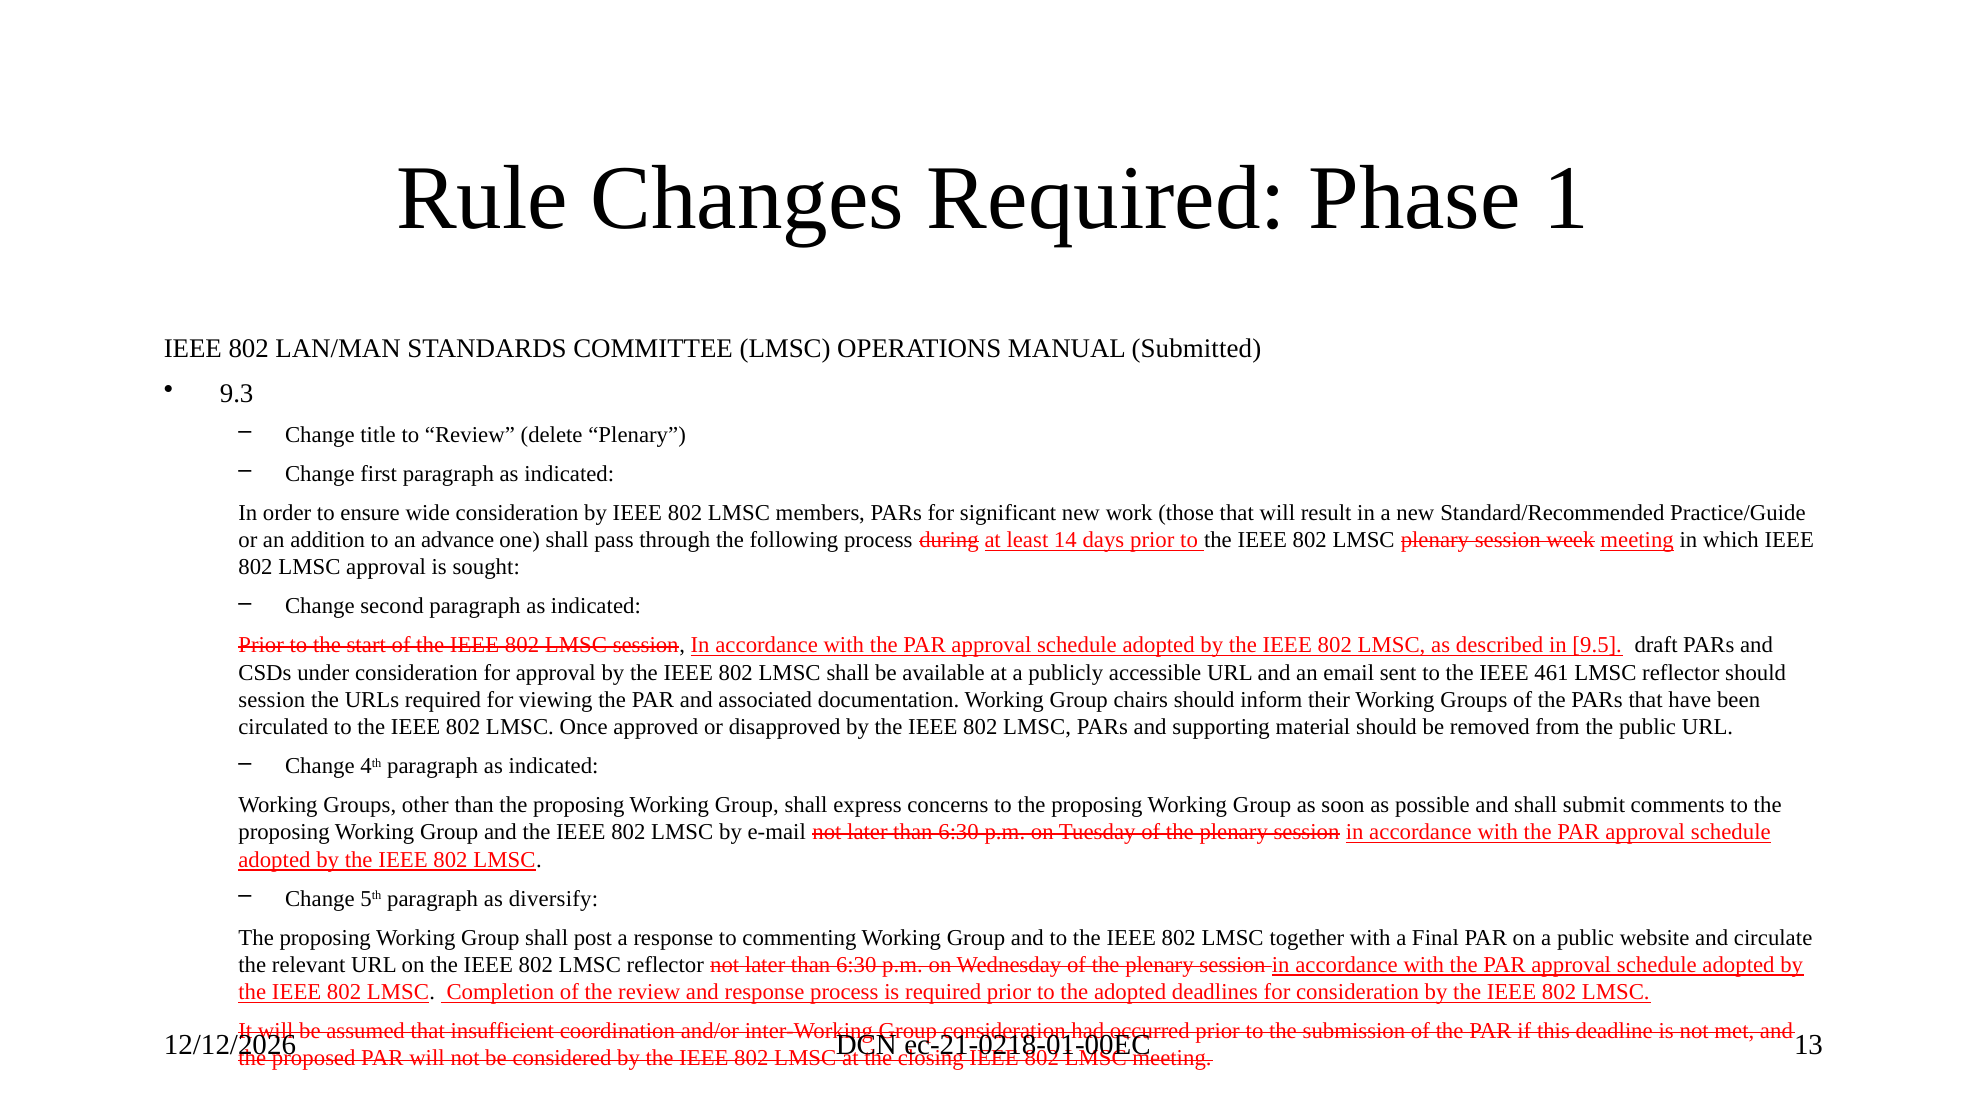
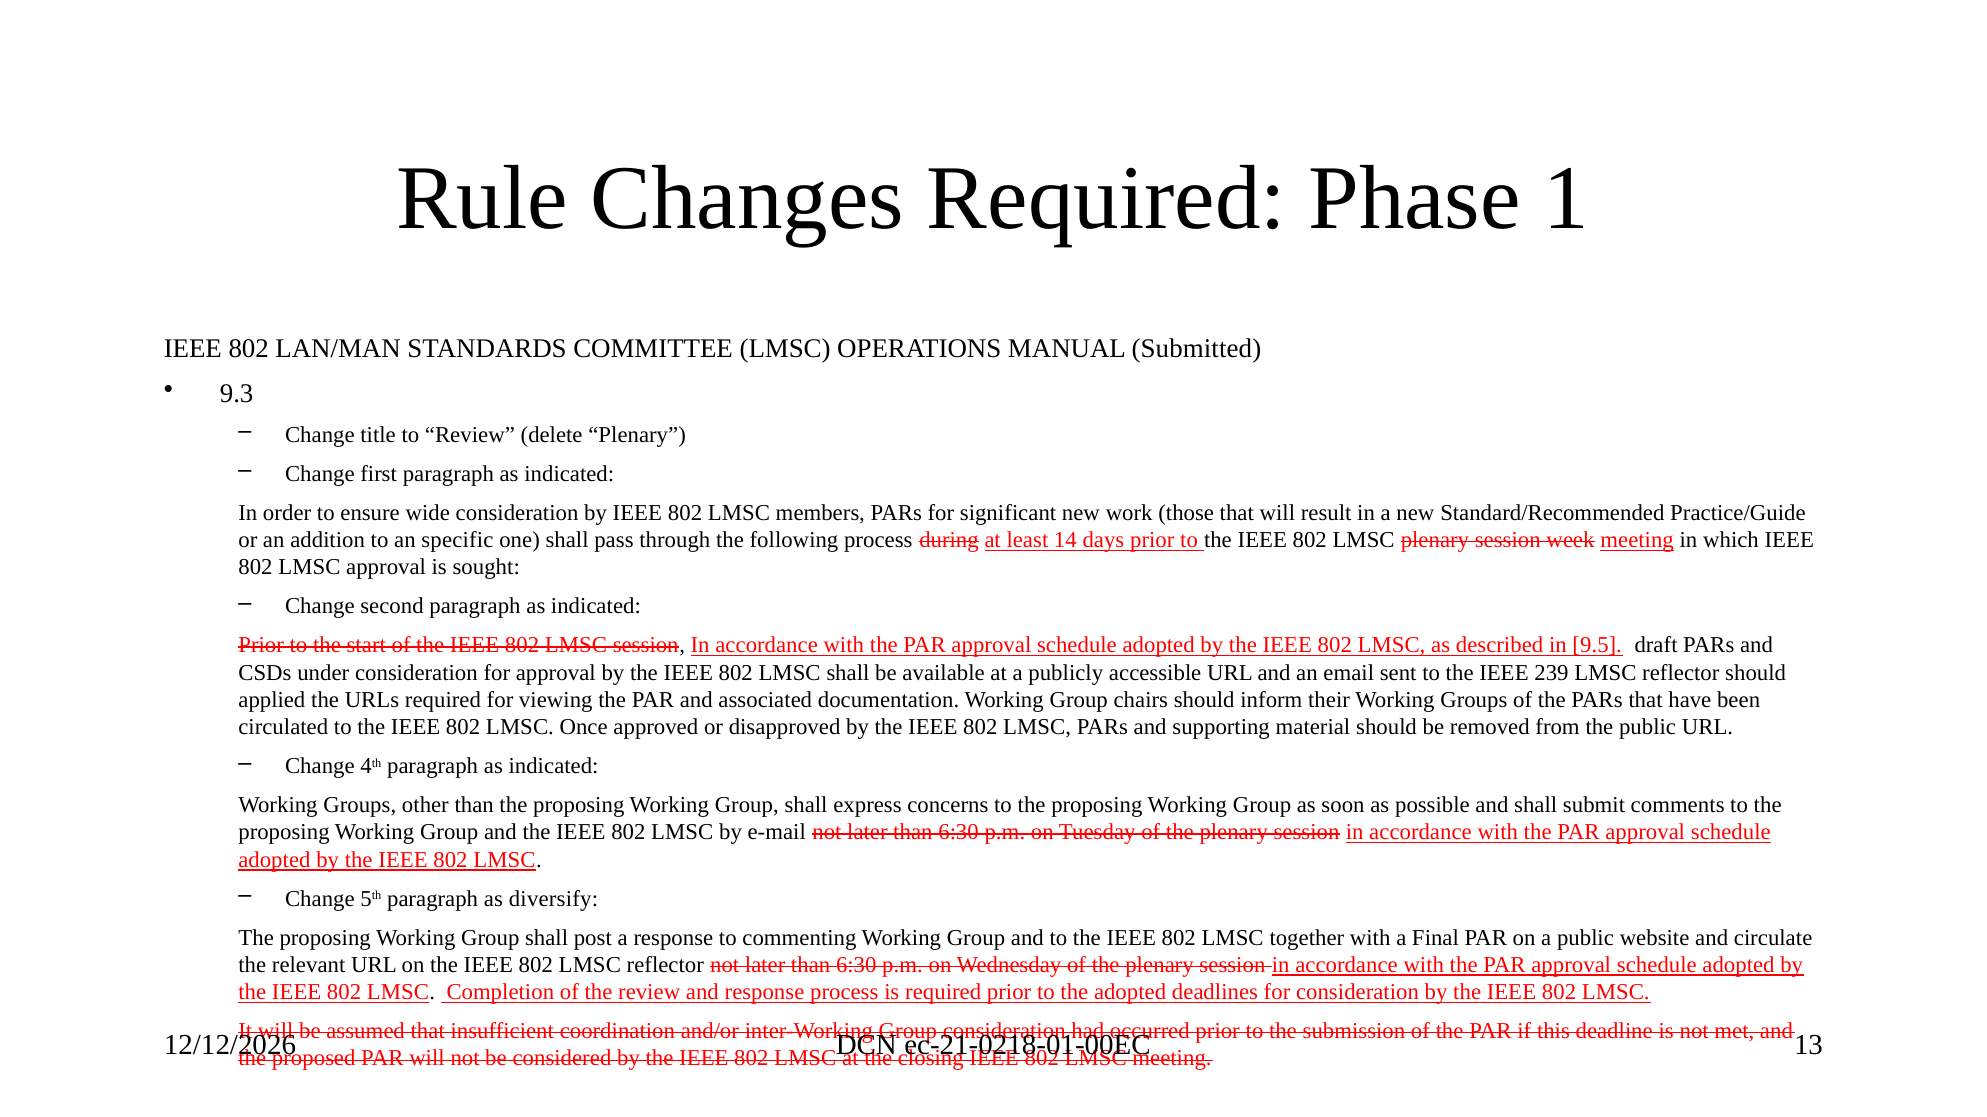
advance: advance -> specific
461: 461 -> 239
session at (272, 700): session -> applied
